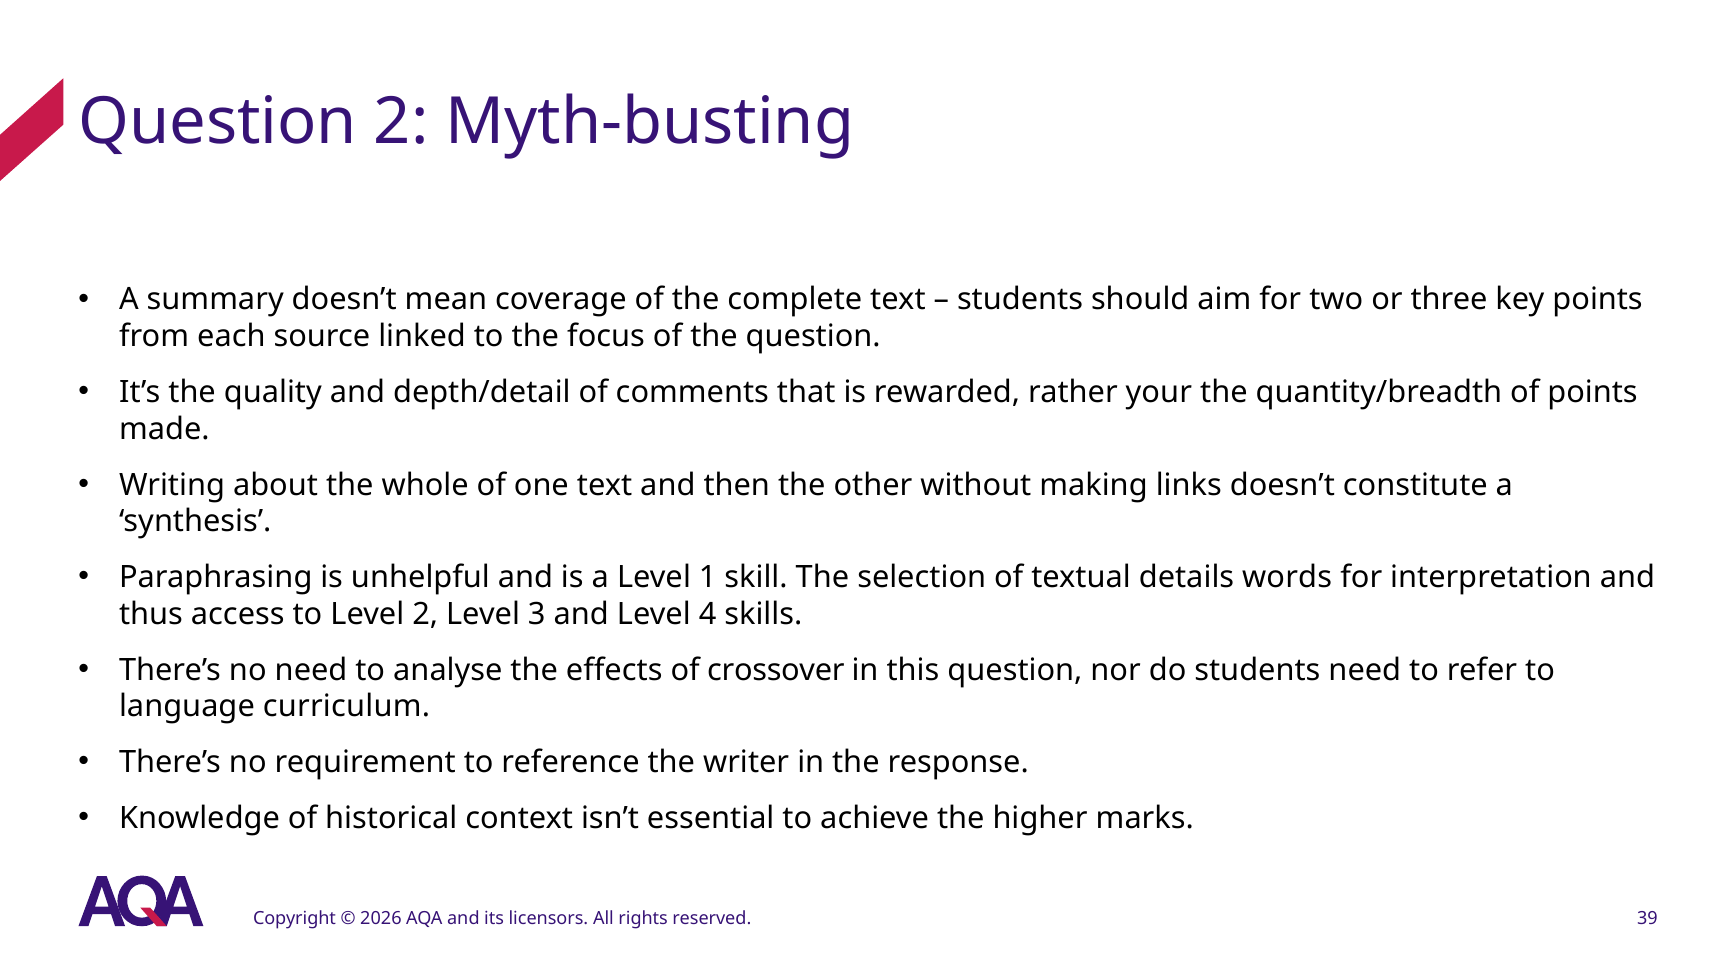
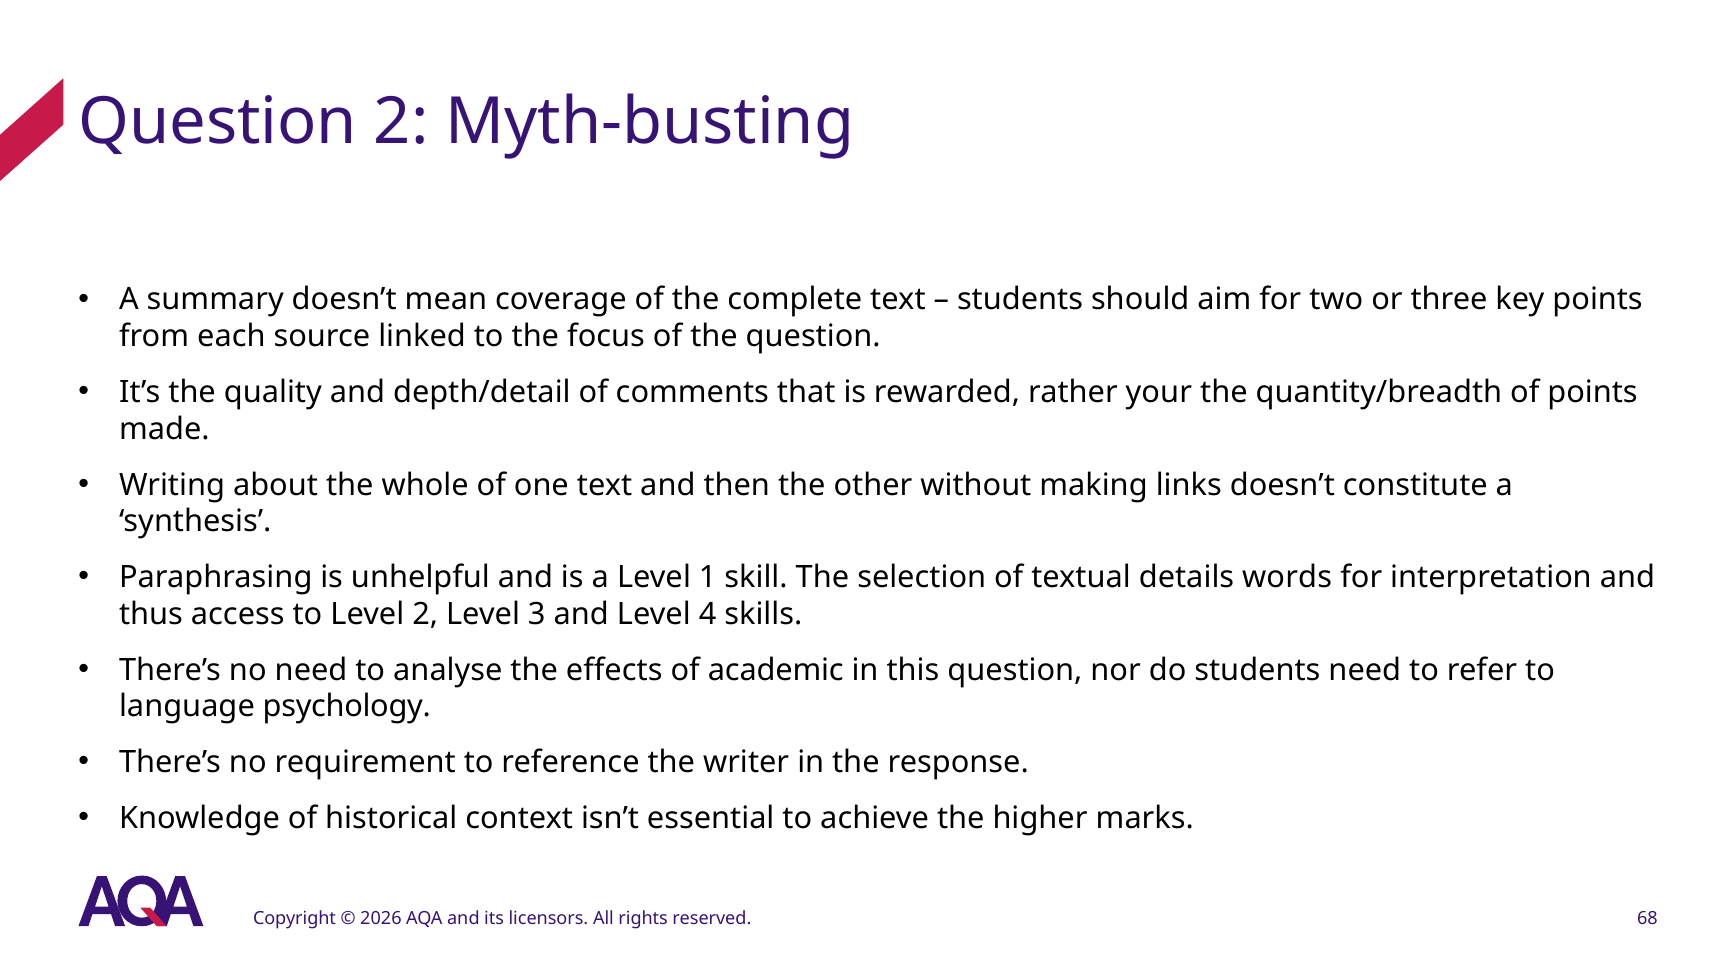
crossover: crossover -> academic
curriculum: curriculum -> psychology
39: 39 -> 68
